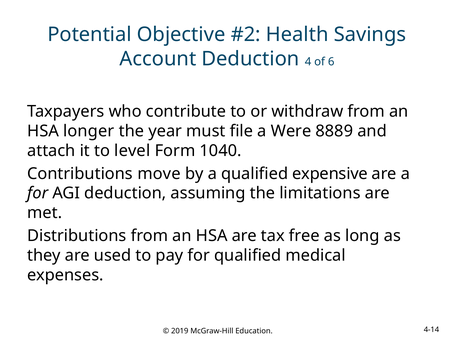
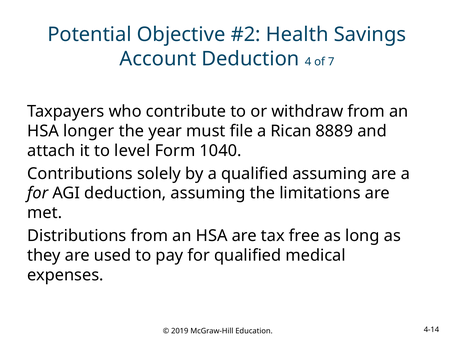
6: 6 -> 7
Were: Were -> Rican
move: move -> solely
qualified expensive: expensive -> assuming
